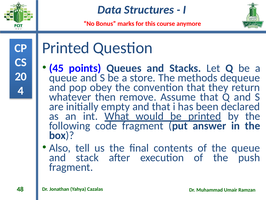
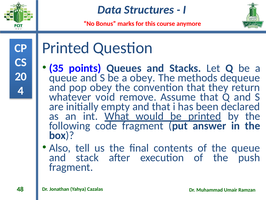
45: 45 -> 35
a store: store -> obey
then: then -> void
